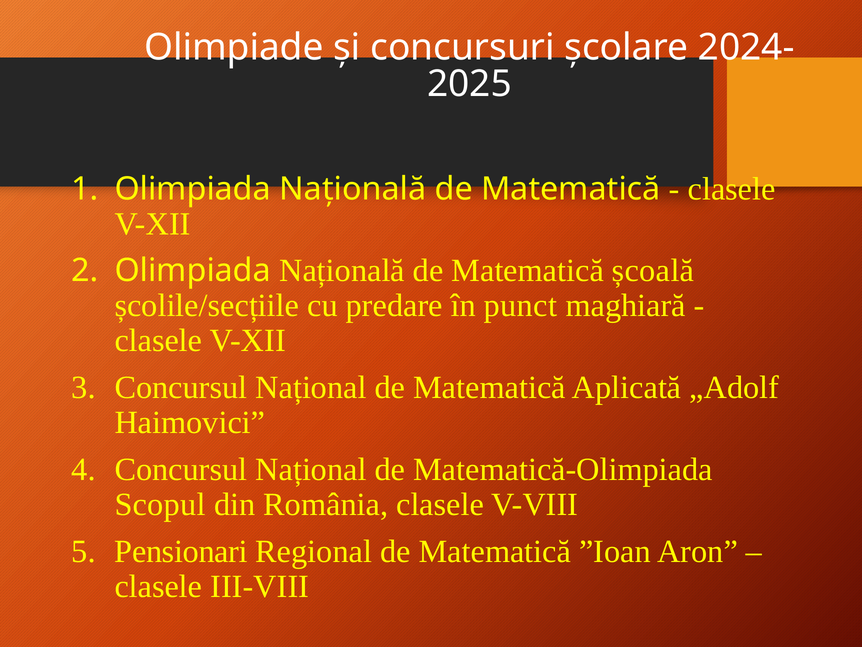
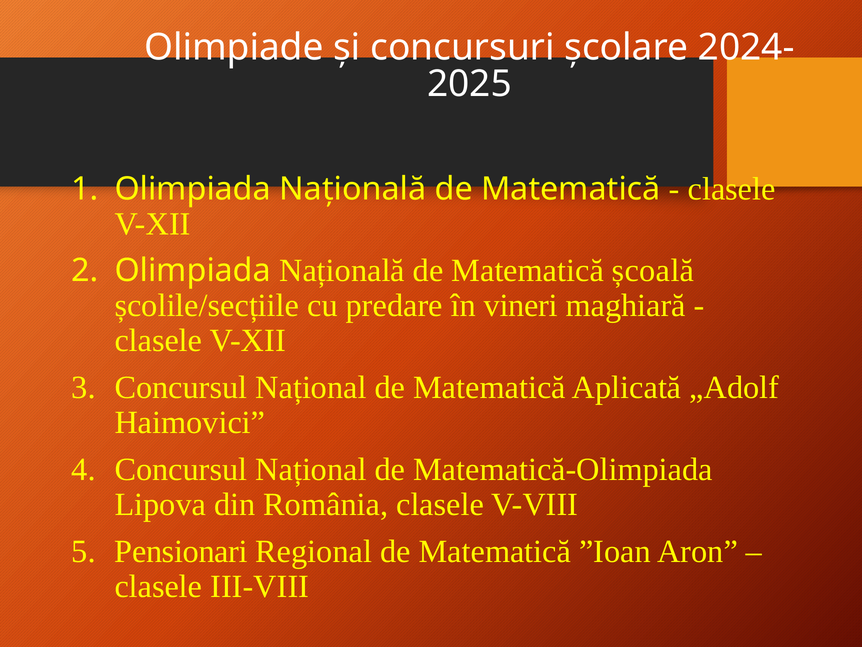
punct: punct -> vineri
Scopul: Scopul -> Lipova
